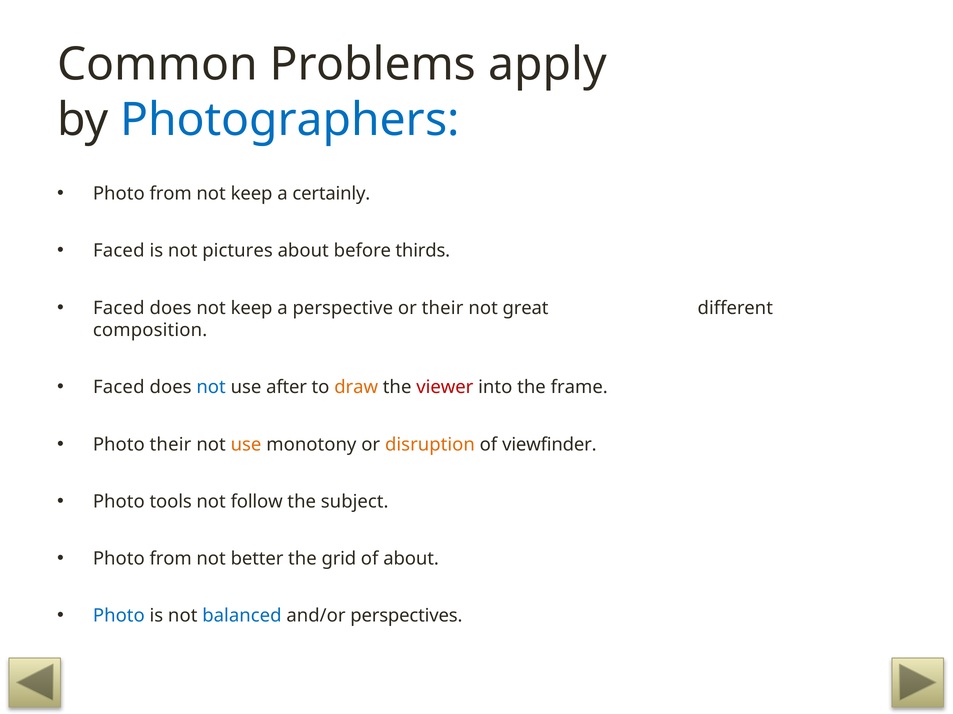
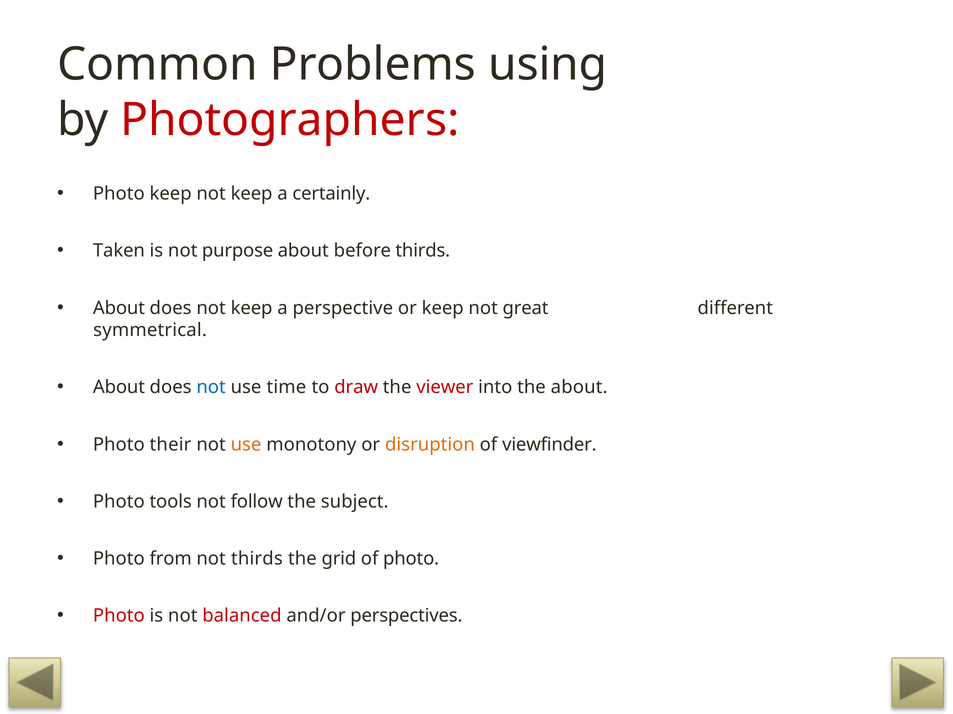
apply: apply -> using
Photographers colour: blue -> red
from at (171, 194): from -> keep
Faced at (119, 251): Faced -> Taken
pictures: pictures -> purpose
Faced at (119, 308): Faced -> About
or their: their -> keep
composition: composition -> symmetrical
Faced at (119, 388): Faced -> About
after: after -> time
draw colour: orange -> red
the frame: frame -> about
not better: better -> thirds
of about: about -> photo
Photo at (119, 616) colour: blue -> red
balanced colour: blue -> red
